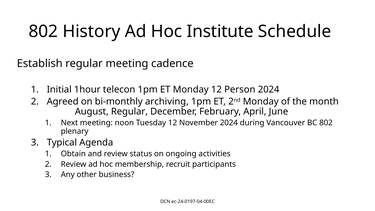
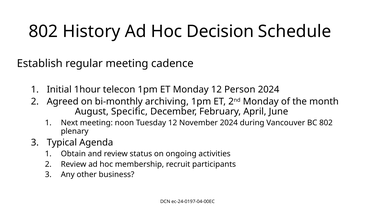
Institute: Institute -> Decision
August Regular: Regular -> Specific
